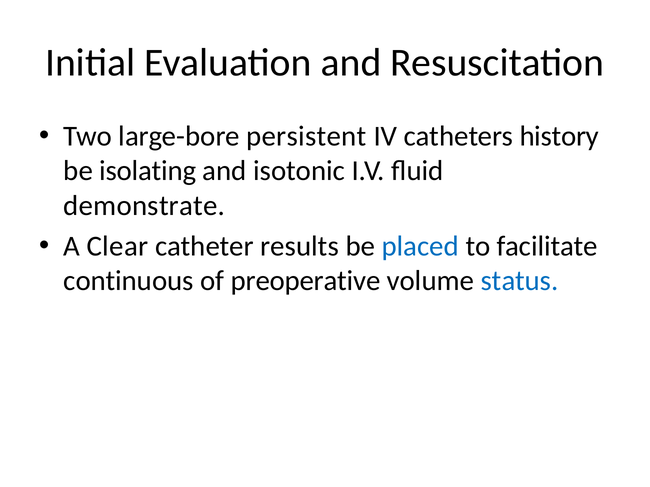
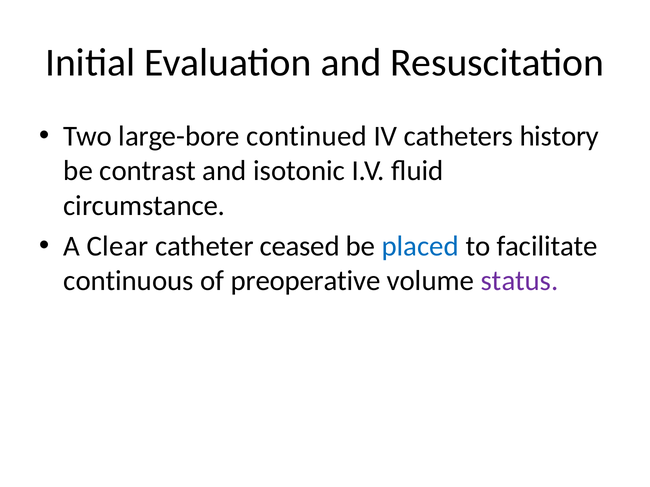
persistent: persistent -> continued
isolating: isolating -> contrast
demonstrate: demonstrate -> circumstance
results: results -> ceased
status colour: blue -> purple
